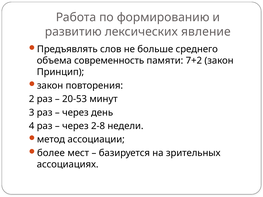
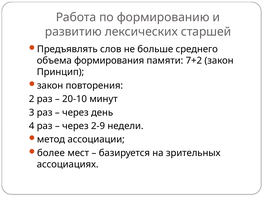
явление: явление -> старшей
современность: современность -> формирования
20-53: 20-53 -> 20-10
2-8: 2-8 -> 2-9
